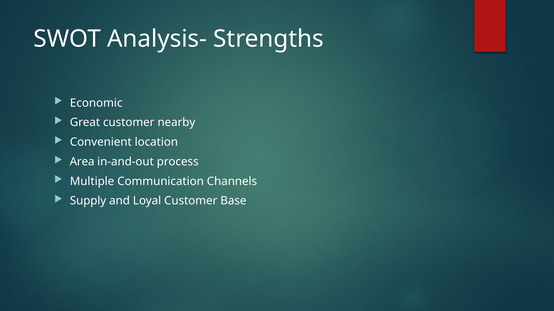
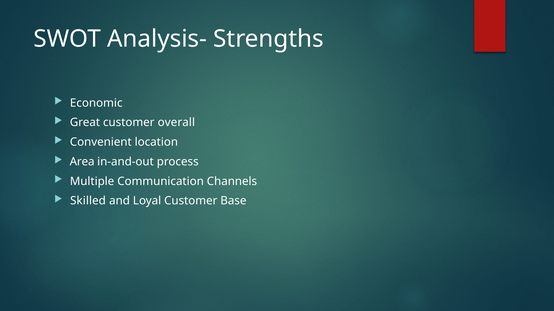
nearby: nearby -> overall
Supply: Supply -> Skilled
